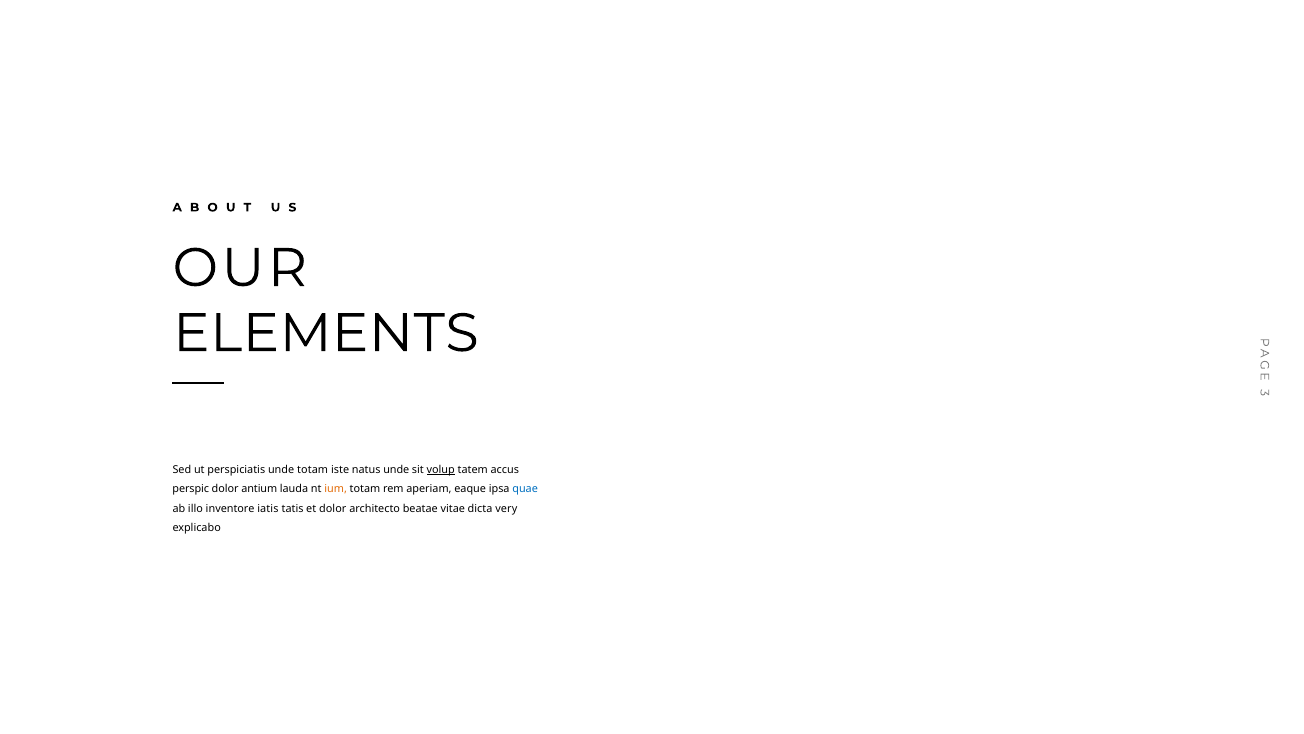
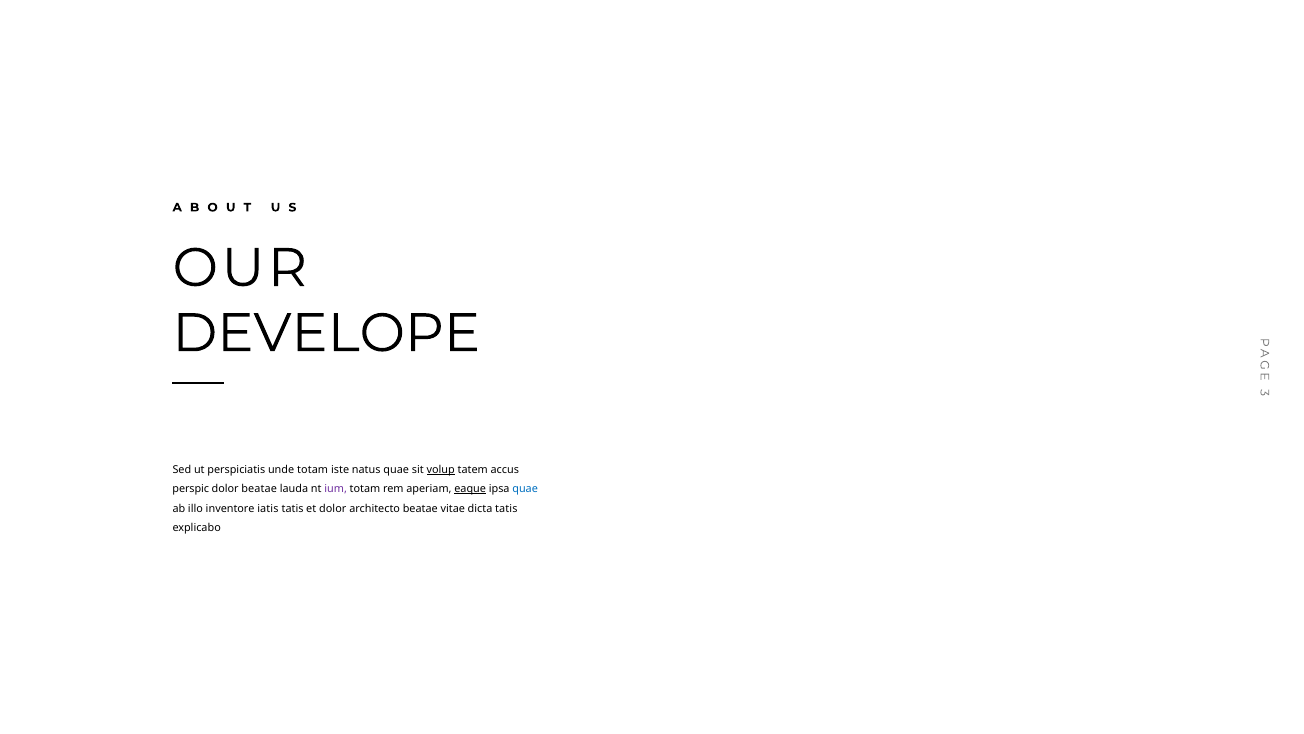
ELEMENTS: ELEMENTS -> DEVELOPE
natus unde: unde -> quae
dolor antium: antium -> beatae
ium colour: orange -> purple
eaque underline: none -> present
dicta very: very -> tatis
